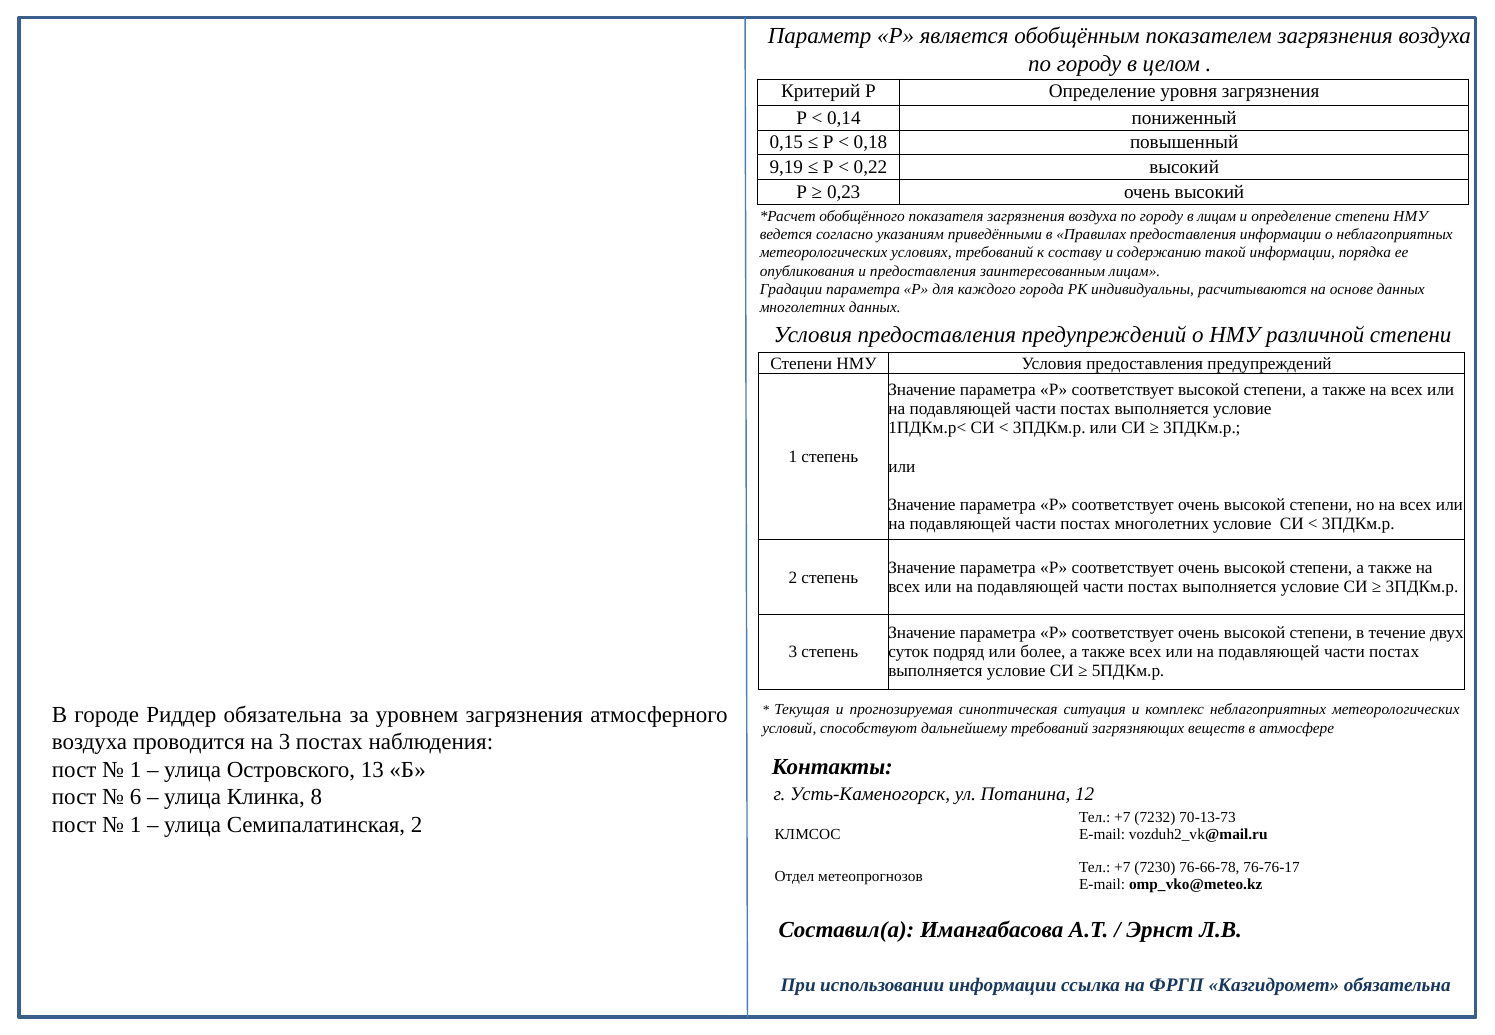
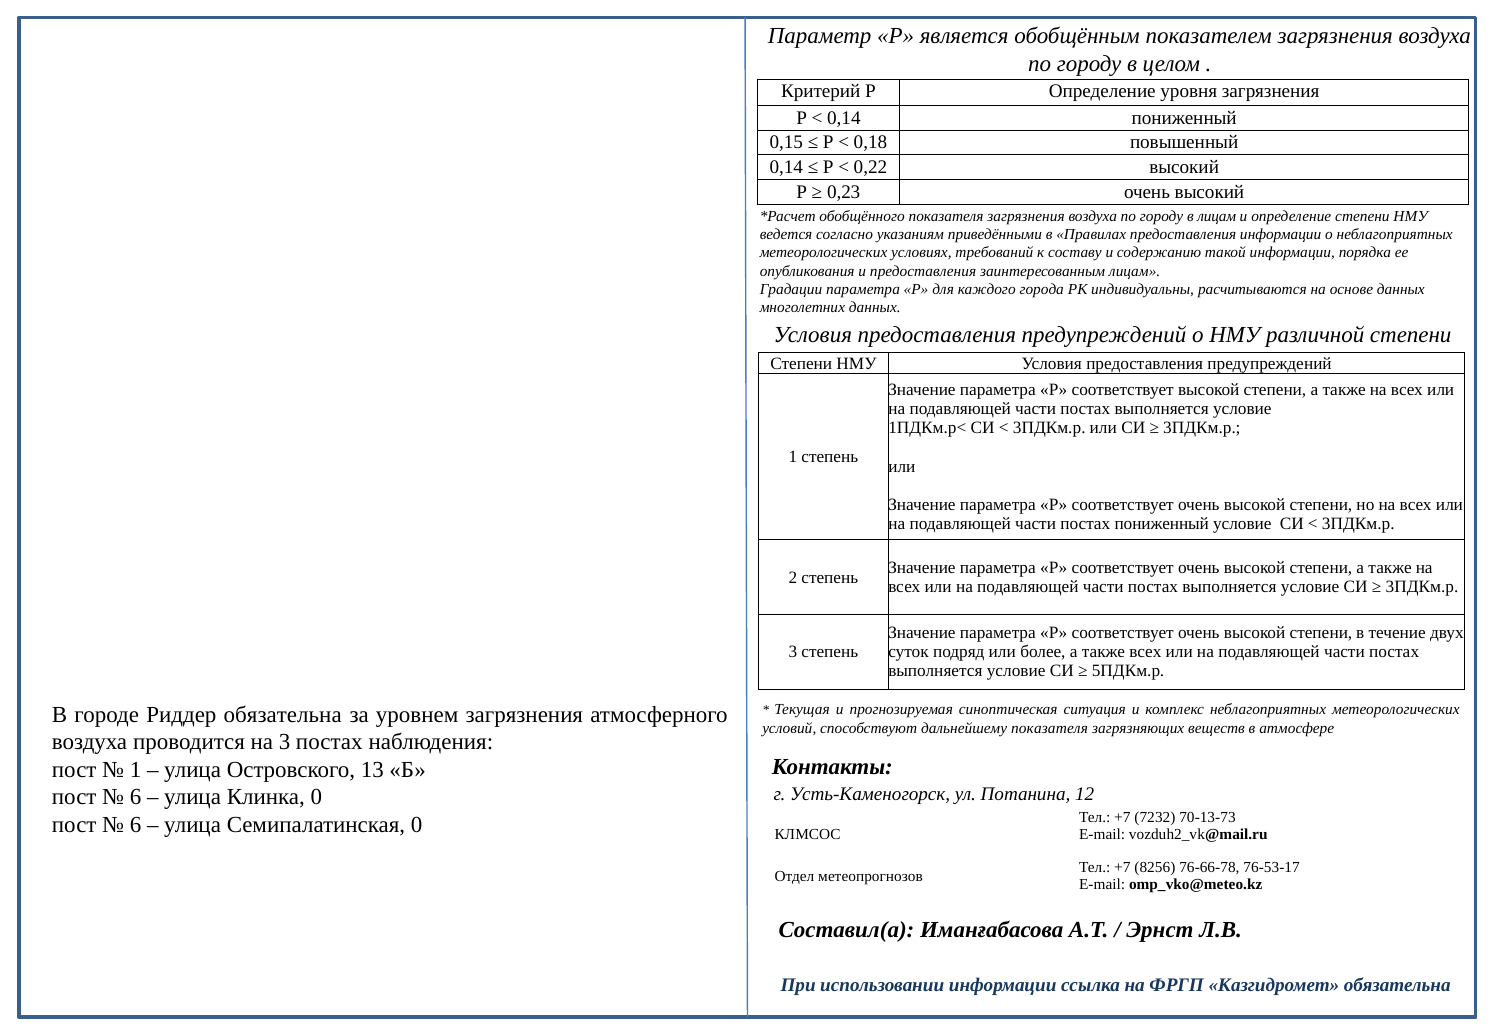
9,19 at (786, 167): 9,19 -> 0,14
постах многолетних: многолетних -> пониженный
дальнейшему требований: требований -> показателя
Клинка 8: 8 -> 0
1 at (136, 825): 1 -> 6
Семипалатинская 2: 2 -> 0
7230: 7230 -> 8256
76-76-17: 76-76-17 -> 76-53-17
